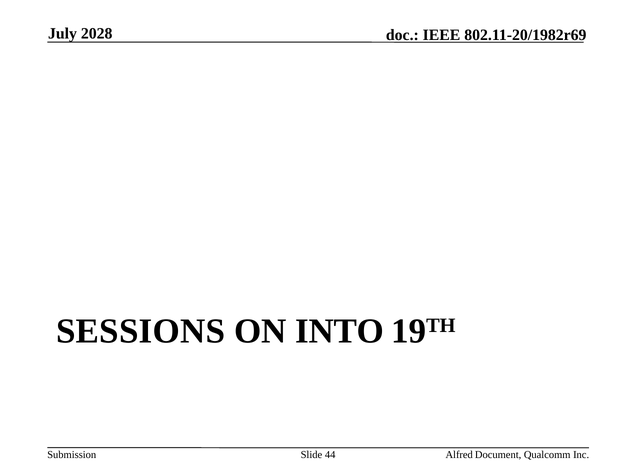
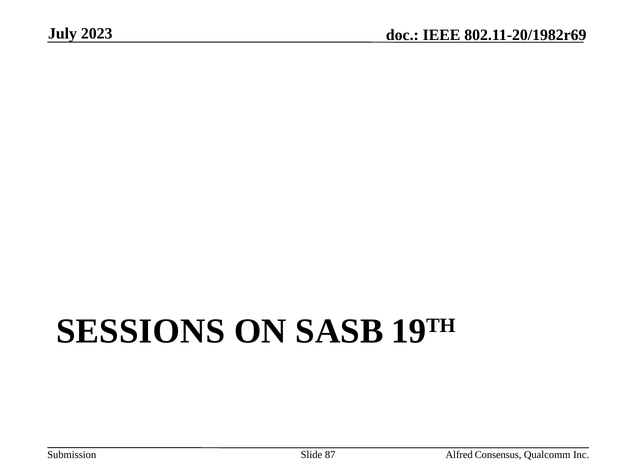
2028: 2028 -> 2023
INTO: INTO -> SASB
44: 44 -> 87
Document: Document -> Consensus
